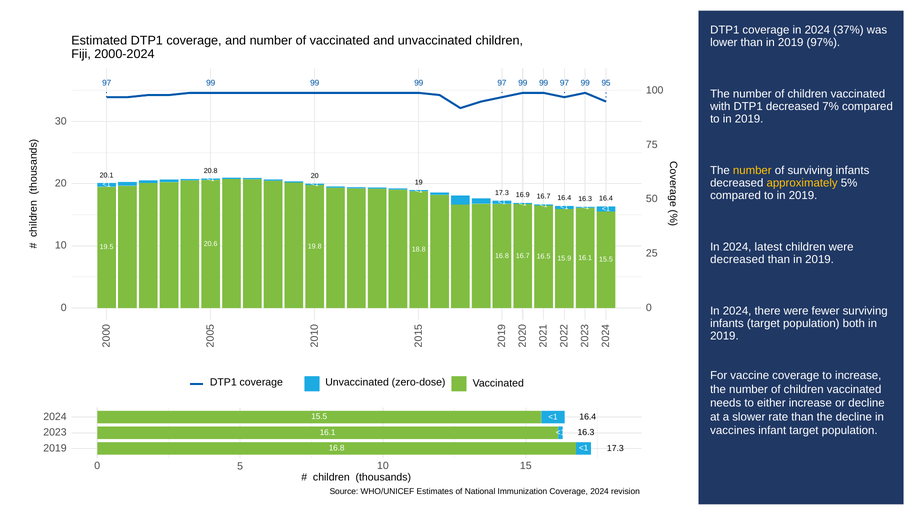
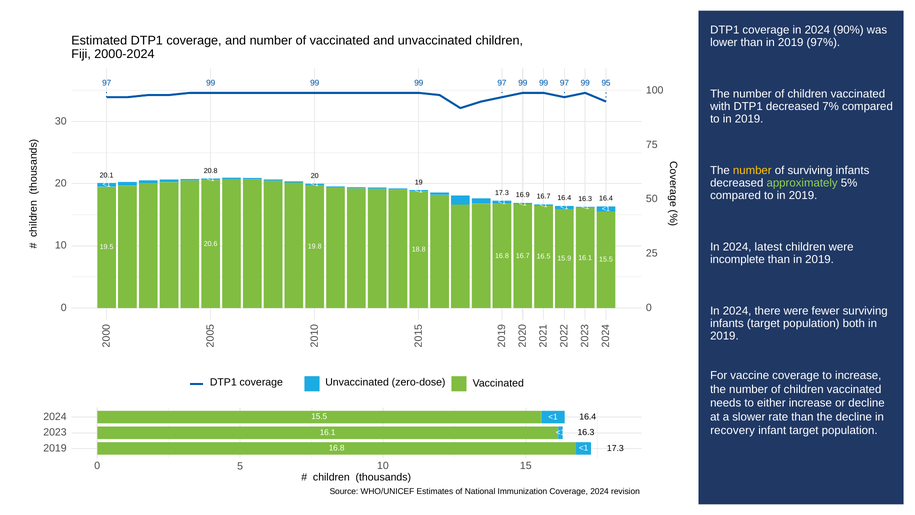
37%: 37% -> 90%
approximately colour: yellow -> light green
decreased at (737, 259): decreased -> incomplete
vaccines: vaccines -> recovery
